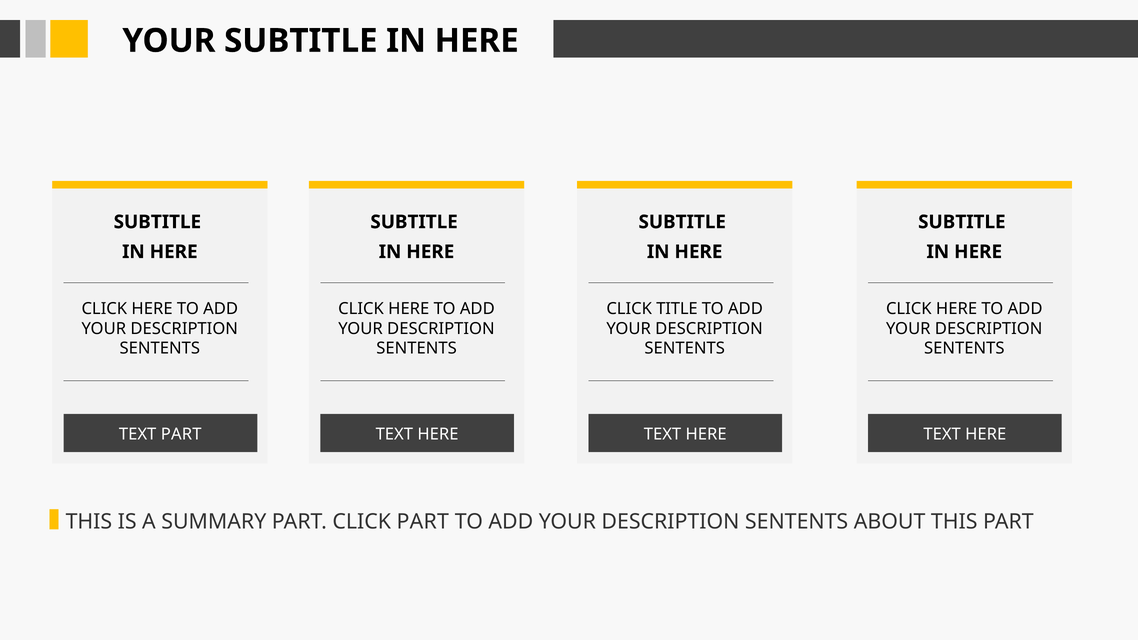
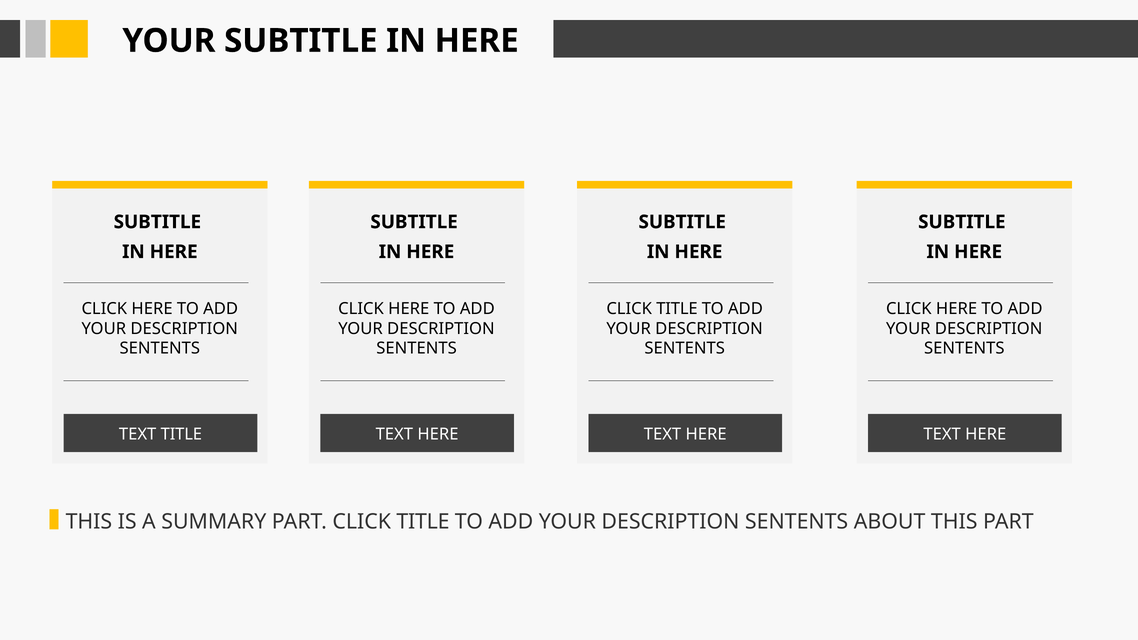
TEXT PART: PART -> TITLE
PART CLICK PART: PART -> TITLE
